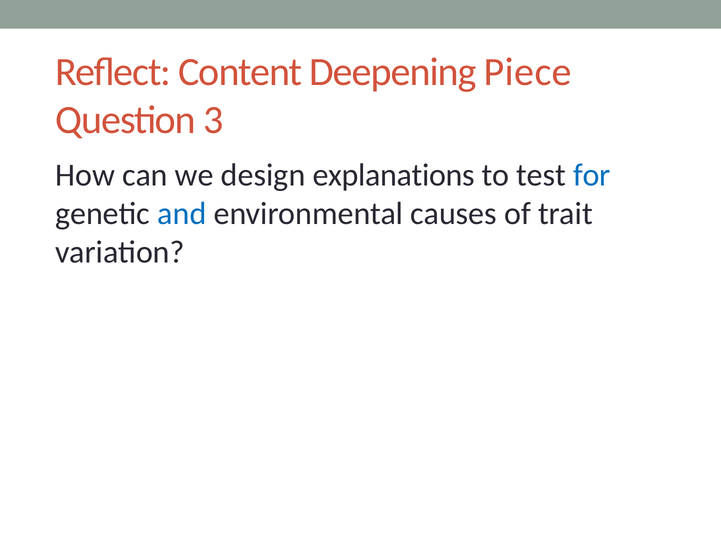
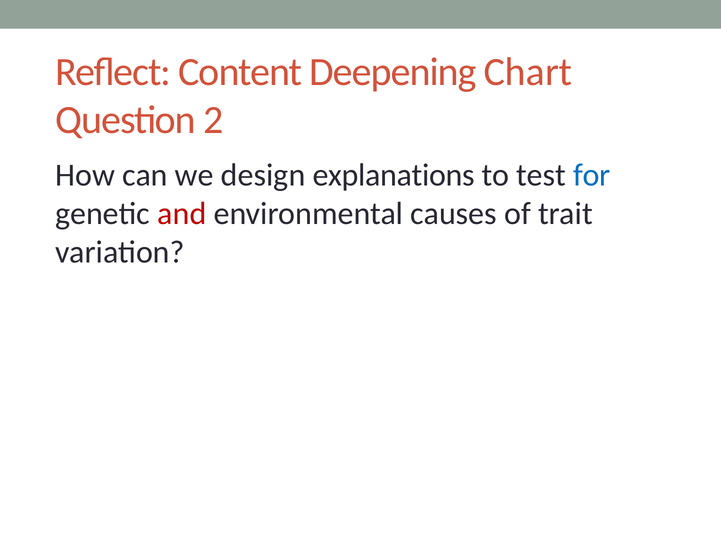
Piece: Piece -> Chart
3: 3 -> 2
and colour: blue -> red
